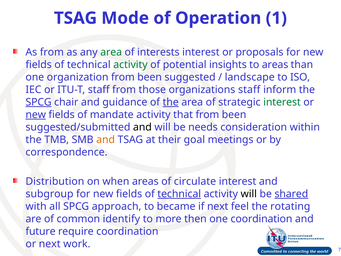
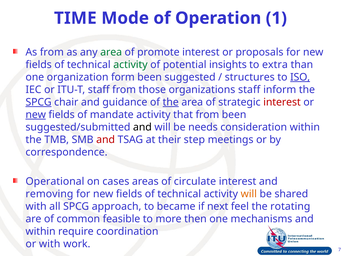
TSAG at (75, 18): TSAG -> TIME
interests: interests -> promote
to areas: areas -> extra
organization from: from -> form
landscape: landscape -> structures
ISO underline: none -> present
interest at (282, 102) colour: green -> red
and at (106, 140) colour: orange -> red
goal: goal -> step
Distribution: Distribution -> Operational
when: when -> cases
subgroup: subgroup -> removing
technical at (179, 194) underline: present -> none
will at (249, 194) colour: black -> orange
shared underline: present -> none
identify: identify -> feasible
one coordination: coordination -> mechanisms
future at (41, 231): future -> within
or next: next -> with
